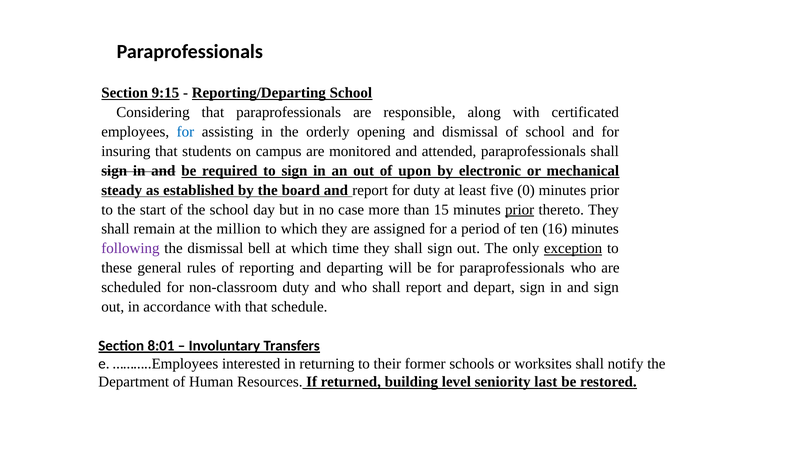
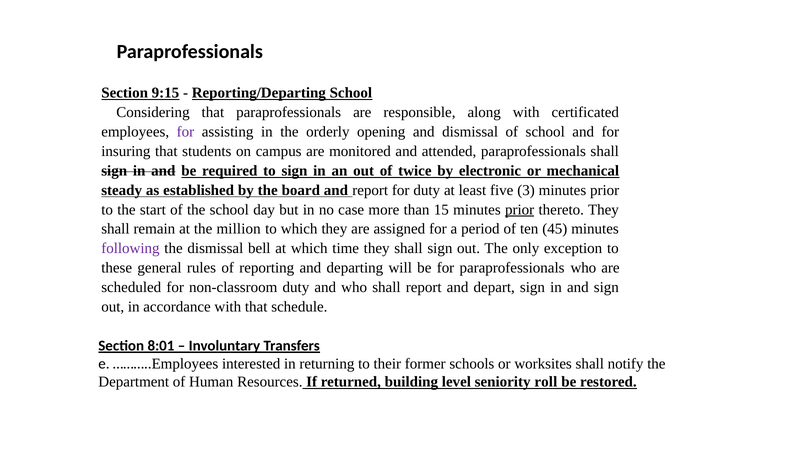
for at (185, 132) colour: blue -> purple
upon: upon -> twice
0: 0 -> 3
16: 16 -> 45
exception underline: present -> none
last: last -> roll
